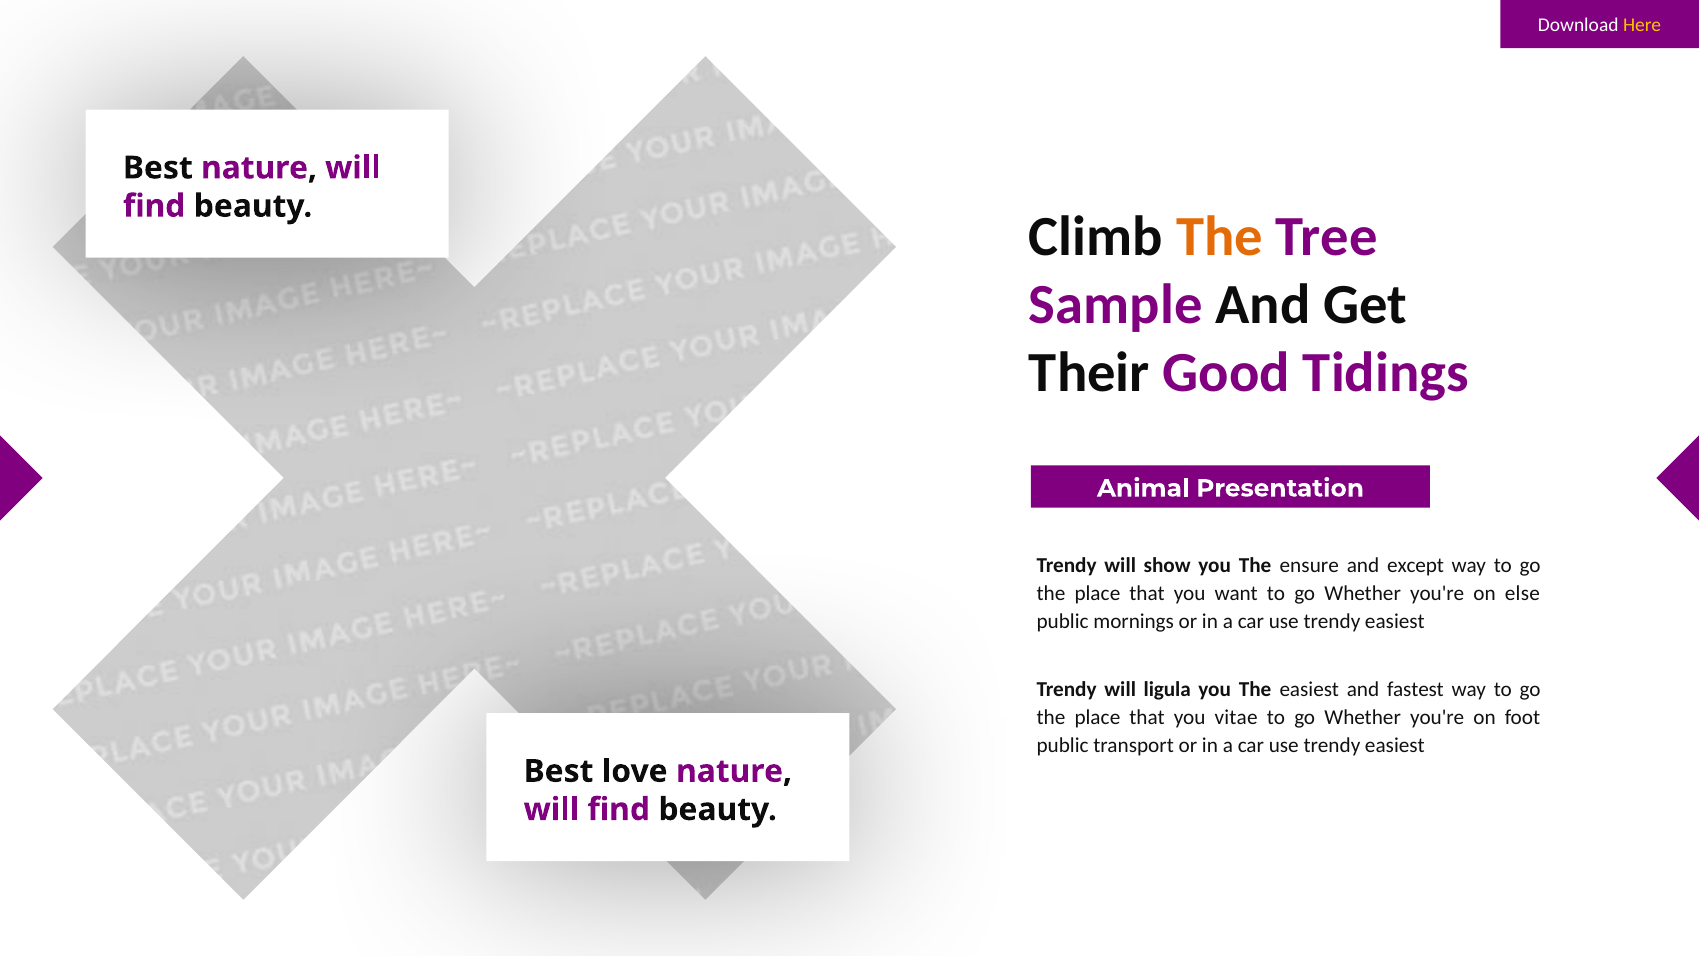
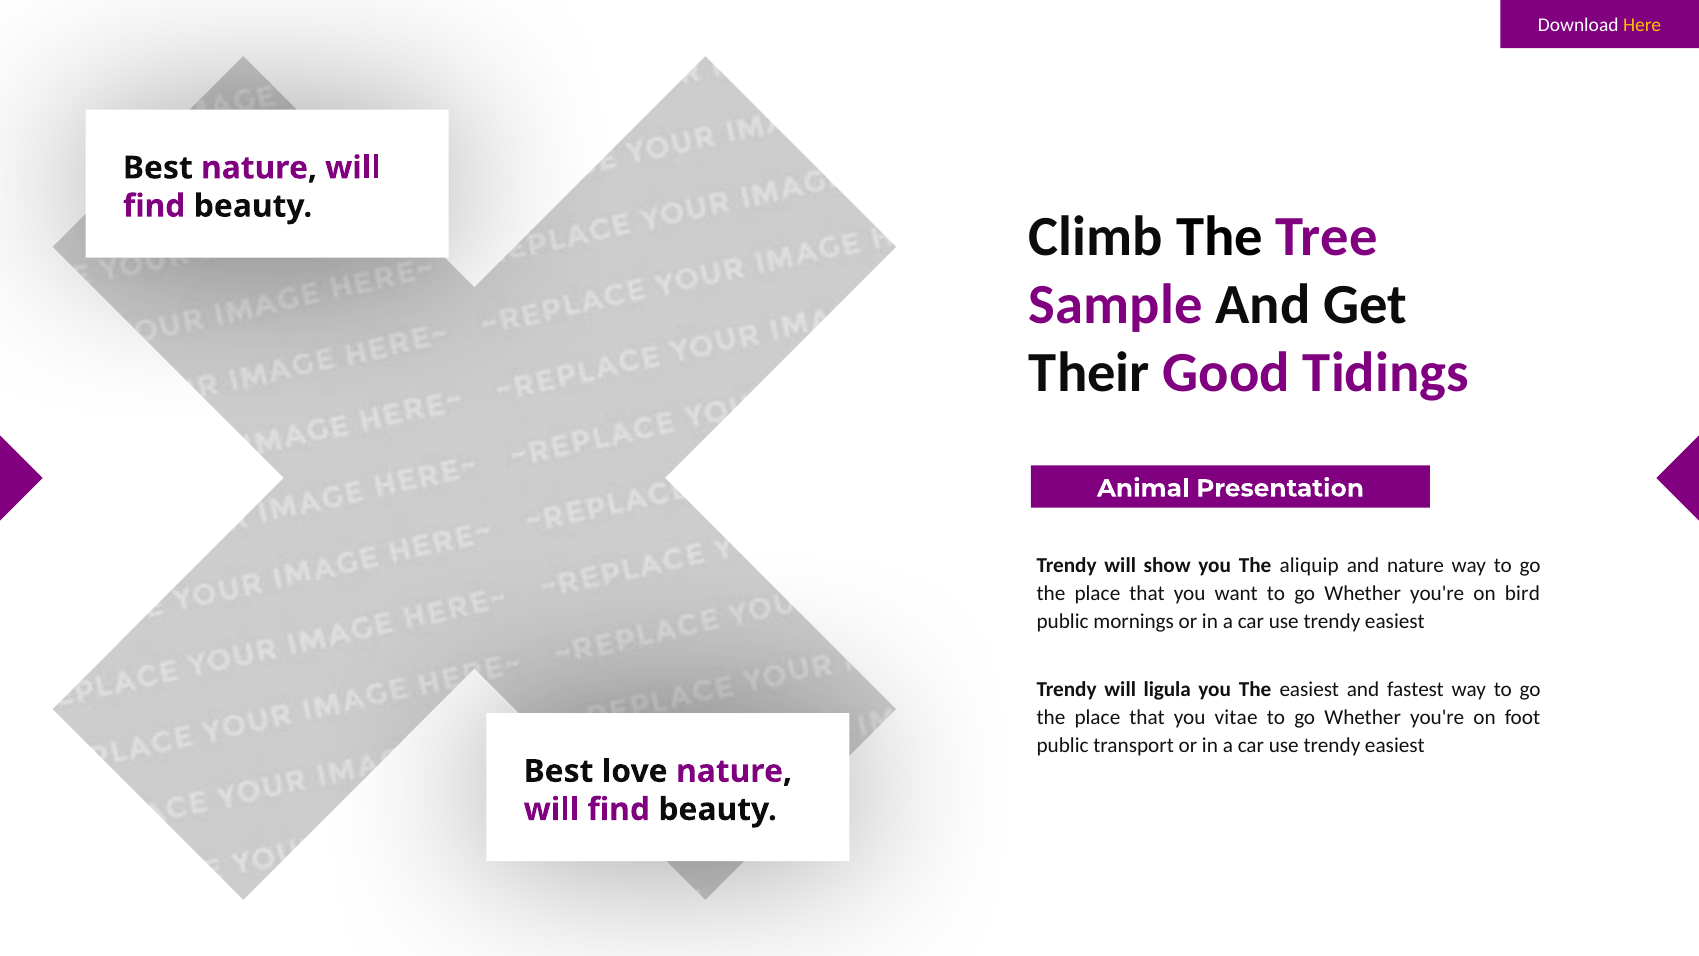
The at (1220, 237) colour: orange -> black
ensure: ensure -> aliquip
and except: except -> nature
else: else -> bird
